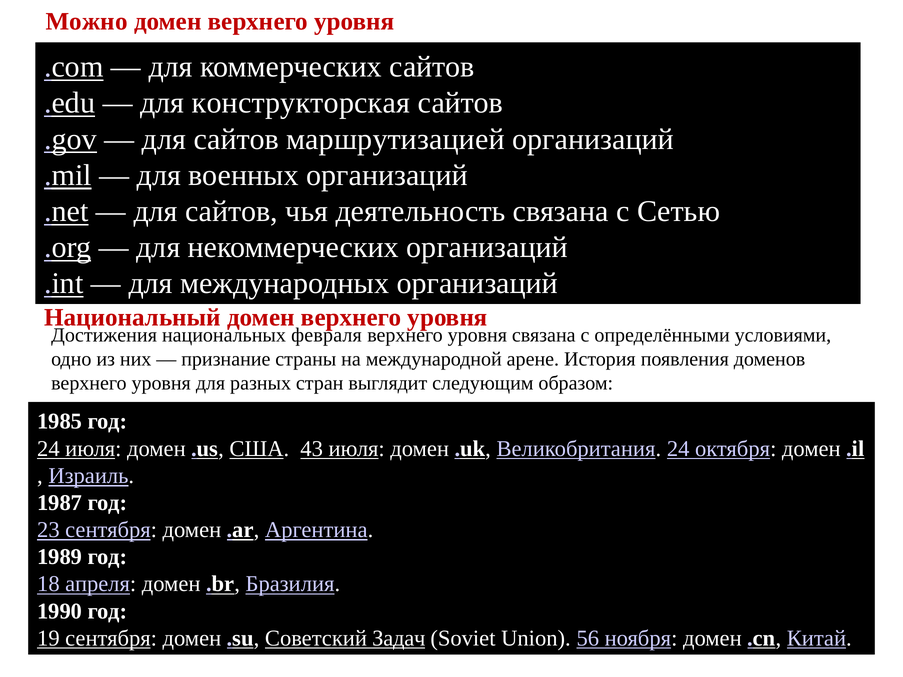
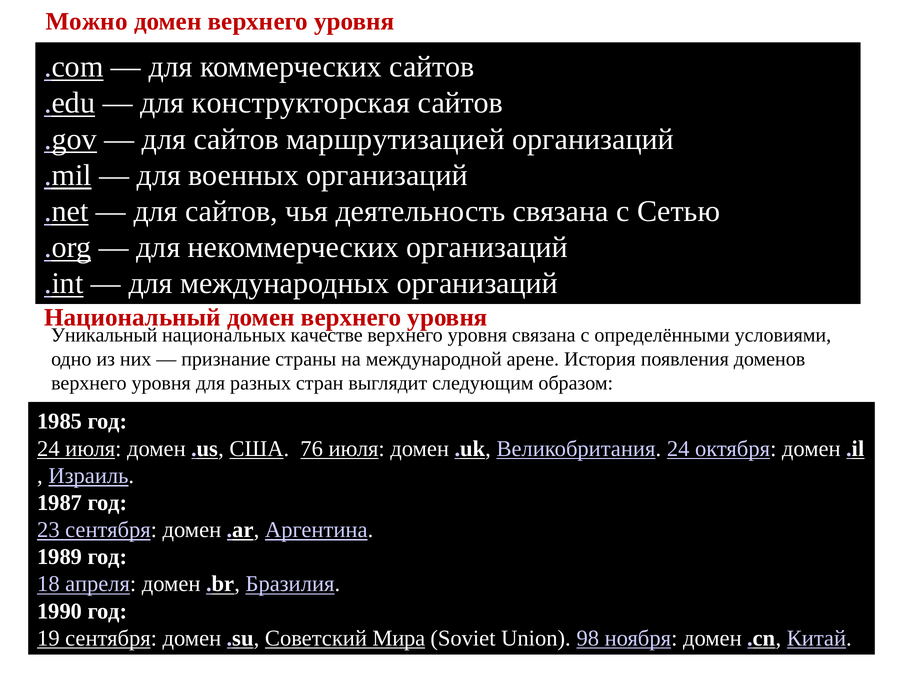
Достижения: Достижения -> Уникальный
февраля: февраля -> качестве
43: 43 -> 76
Задач: Задач -> Мира
56: 56 -> 98
